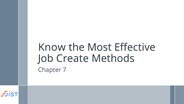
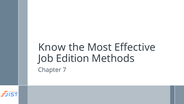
Create: Create -> Edition
